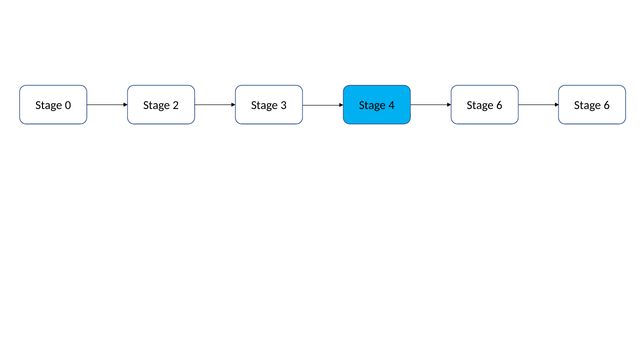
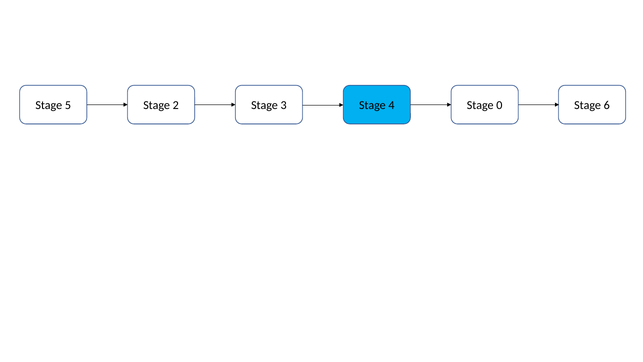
0: 0 -> 5
4 Stage 6: 6 -> 0
